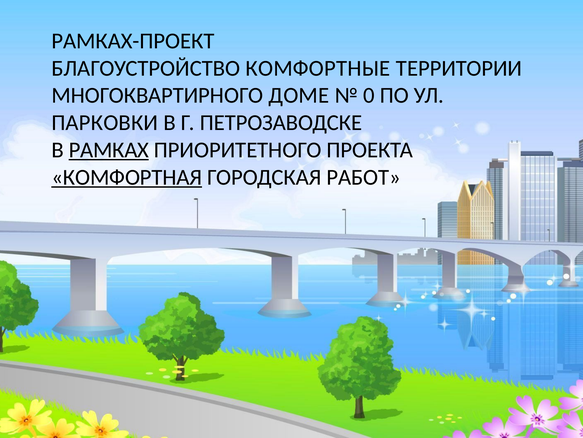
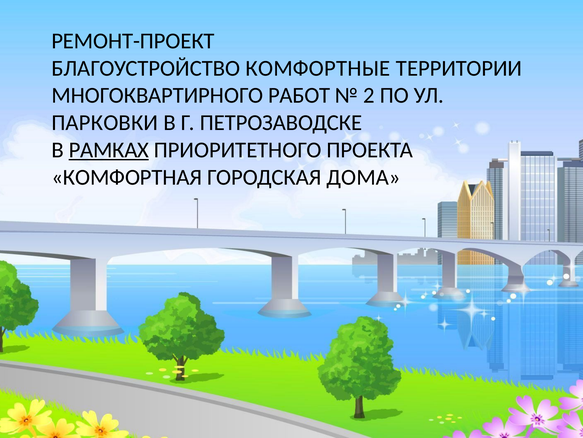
РАМКАХ-ПРОЕКТ: РАМКАХ-ПРОЕКТ -> РЕМОНТ-ПРОЕКТ
ДОМЕ: ДОМЕ -> РАБОТ
0: 0 -> 2
КОМФОРТНАЯ underline: present -> none
РАБОТ: РАБОТ -> ДОМА
